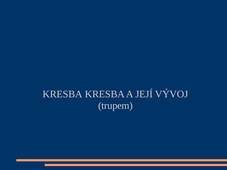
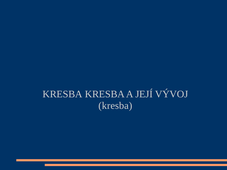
trupem at (115, 106): trupem -> kresba
